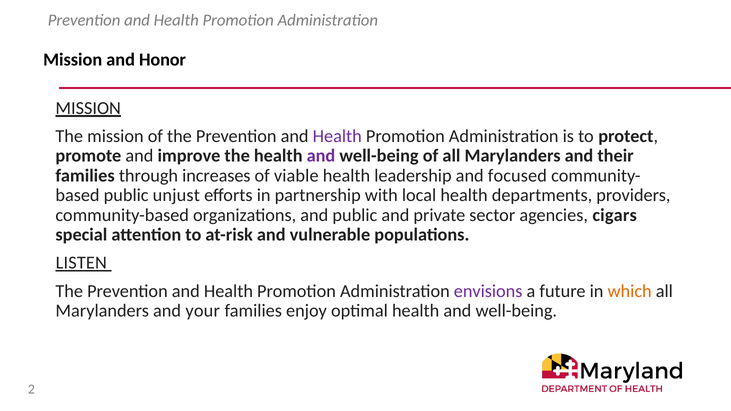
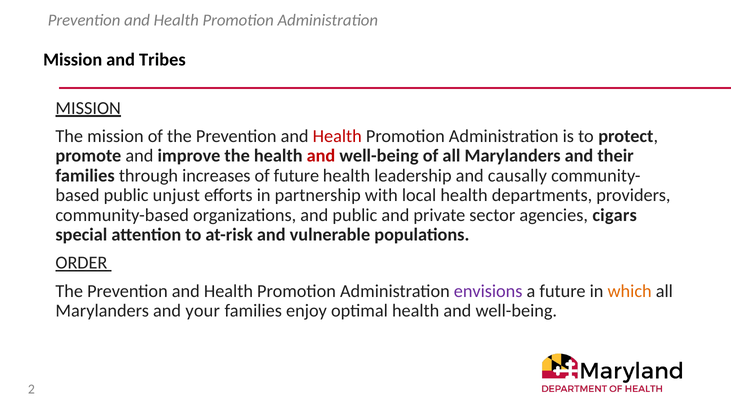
Honor: Honor -> Tribes
Health at (337, 136) colour: purple -> red
and at (321, 156) colour: purple -> red
of viable: viable -> future
focused: focused -> causally
LISTEN: LISTEN -> ORDER
